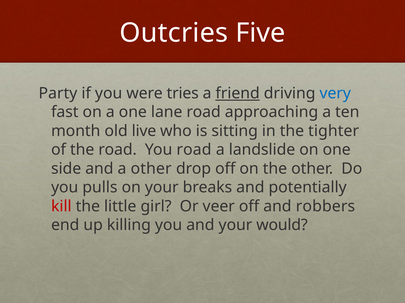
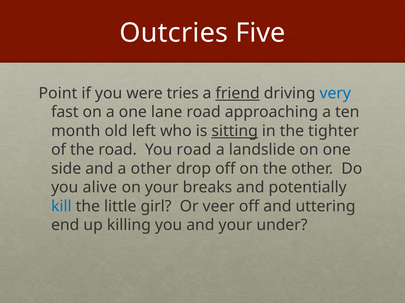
Party: Party -> Point
live: live -> left
sitting underline: none -> present
pulls: pulls -> alive
kill colour: red -> blue
robbers: robbers -> uttering
would: would -> under
